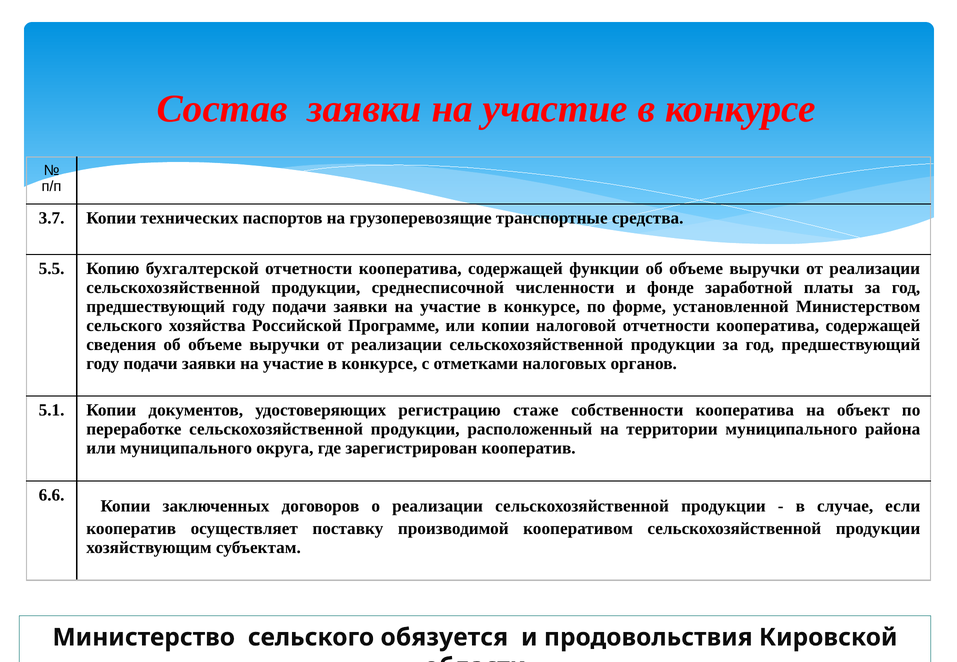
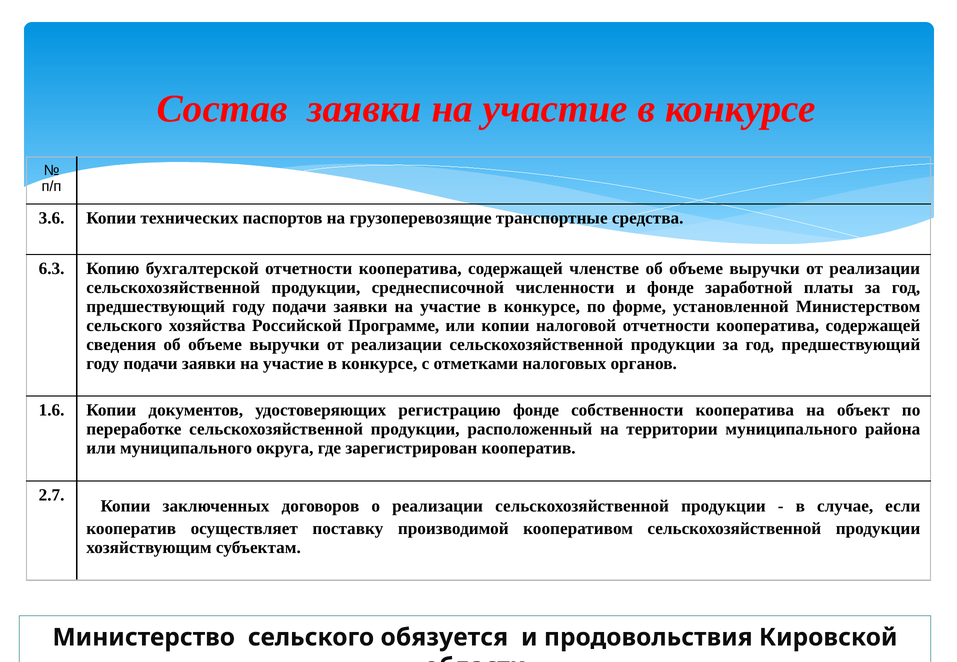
3.7: 3.7 -> 3.6
5.5: 5.5 -> 6.3
функции: функции -> членстве
5.1: 5.1 -> 1.6
регистрацию стаже: стаже -> фонде
6.6: 6.6 -> 2.7
